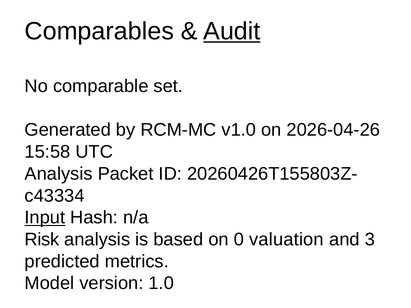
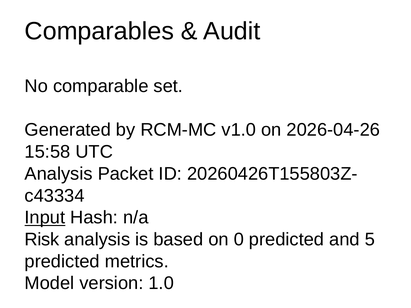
Audit underline: present -> none
0 valuation: valuation -> predicted
3: 3 -> 5
